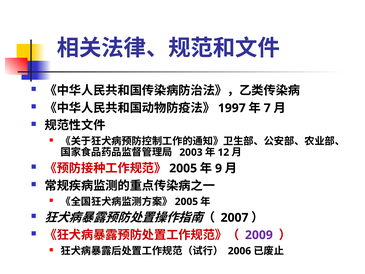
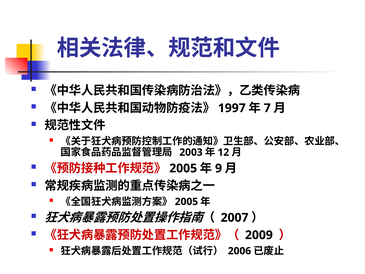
2009 colour: purple -> black
